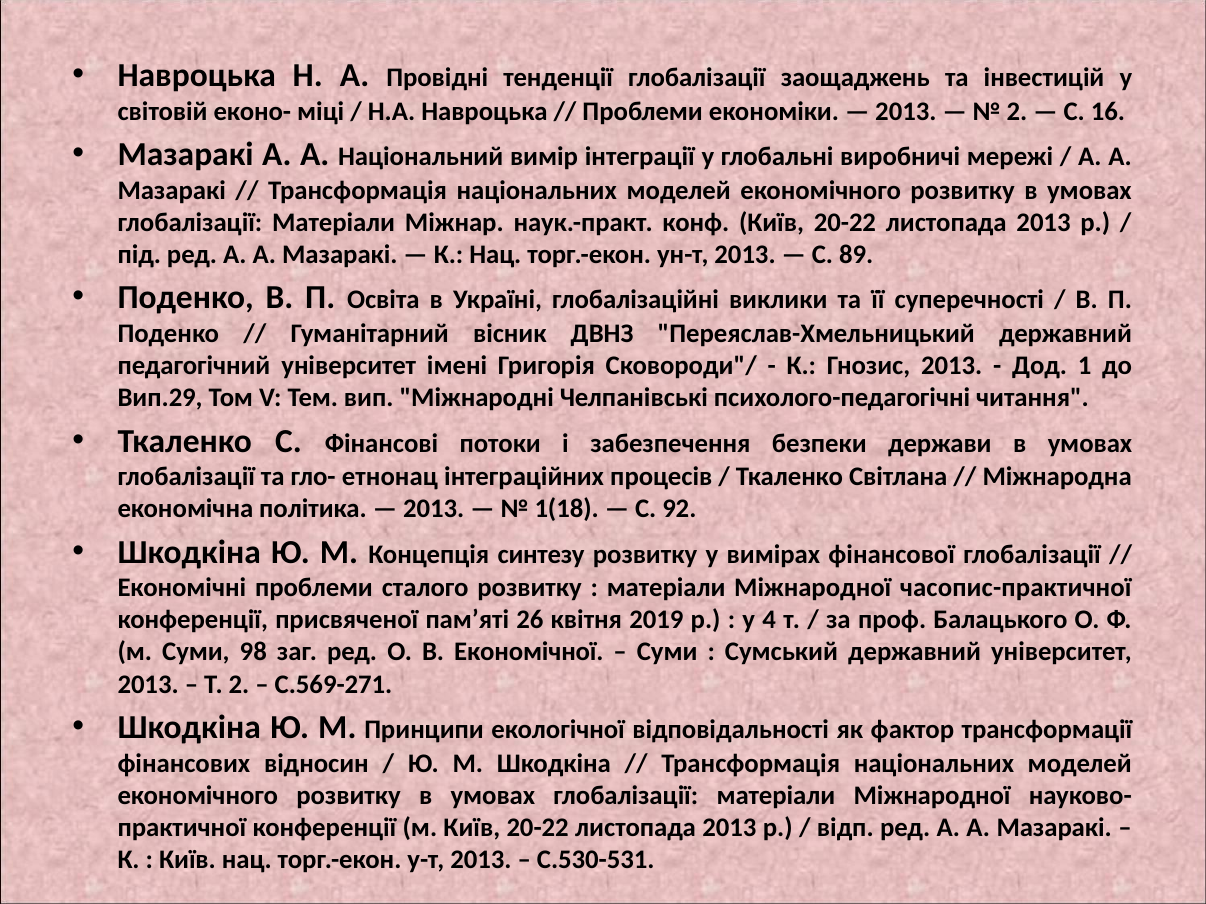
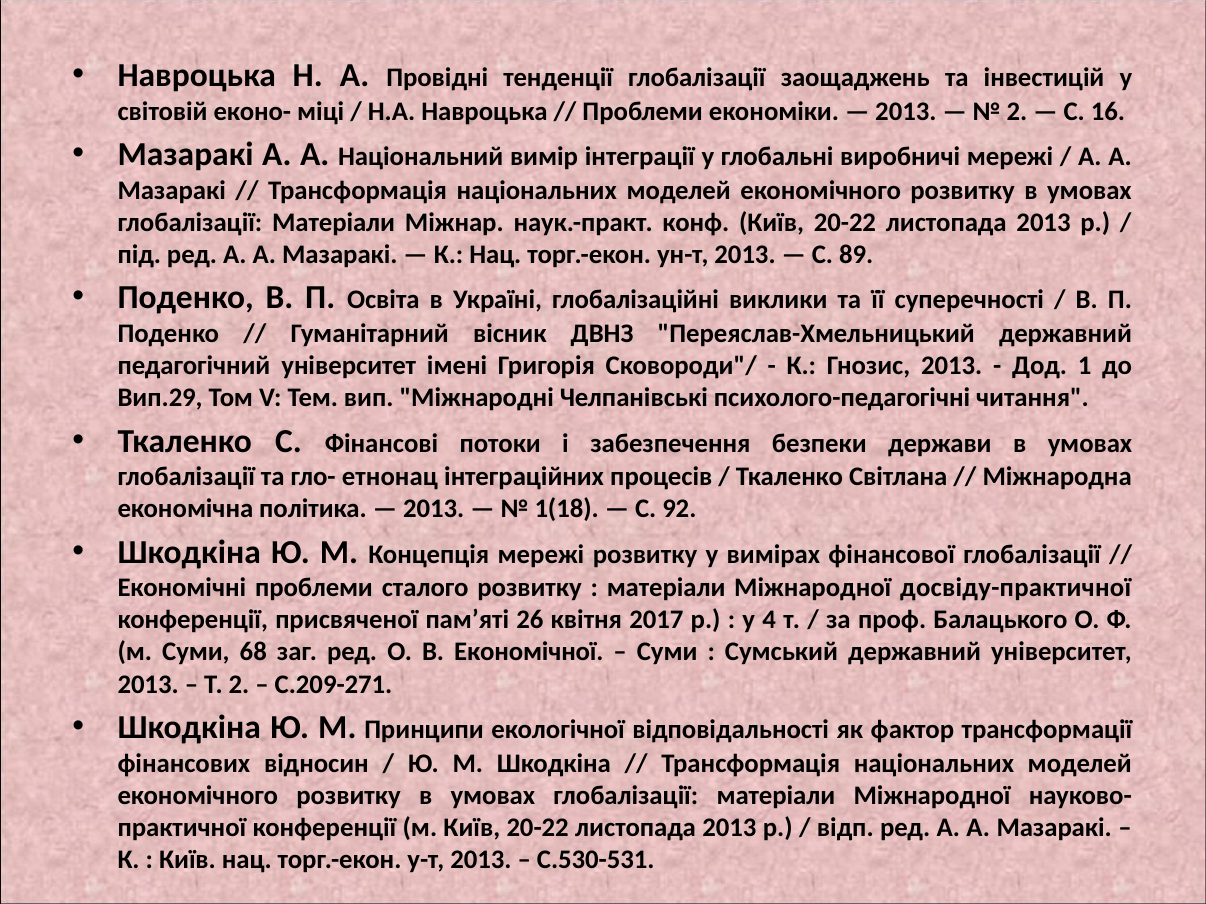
Концепція синтезу: синтезу -> мережі
часопис-практичної: часопис-практичної -> досвіду-практичної
2019: 2019 -> 2017
98: 98 -> 68
С.569-271: С.569-271 -> С.209-271
